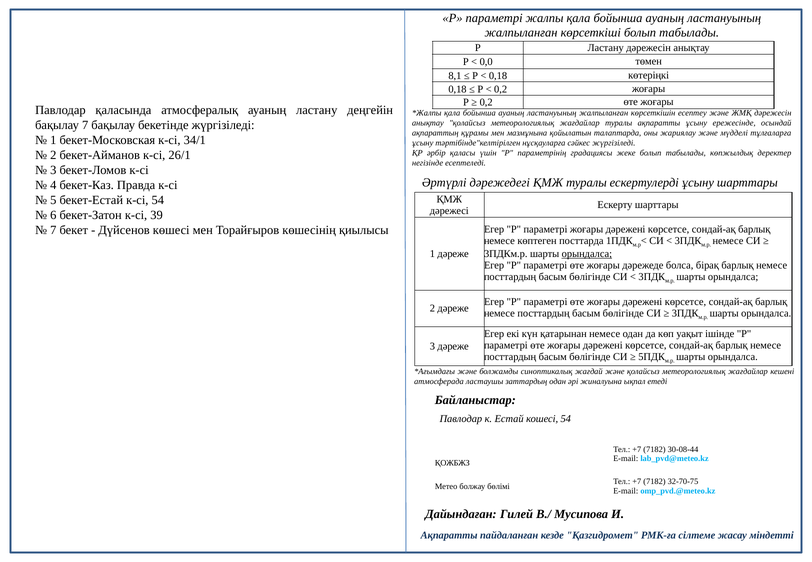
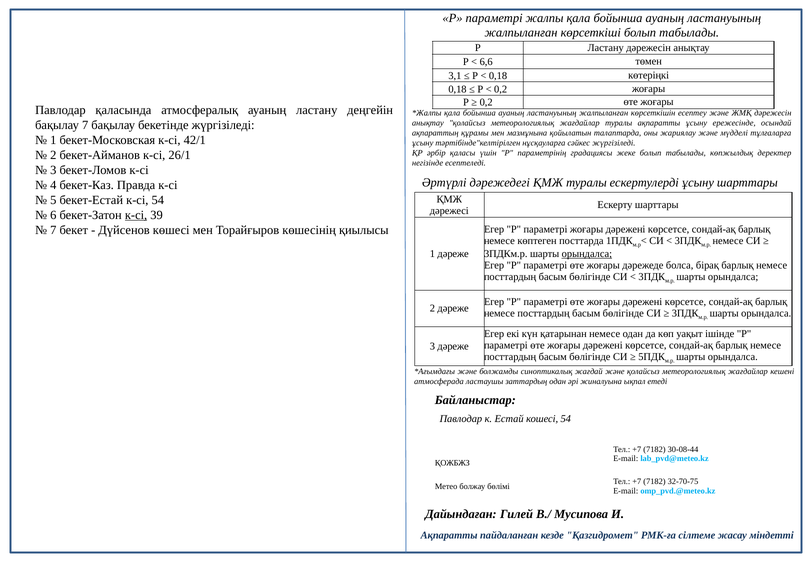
0,0: 0,0 -> 6,6
8,1: 8,1 -> 3,1
34/1: 34/1 -> 42/1
к-сі at (136, 215) underline: none -> present
